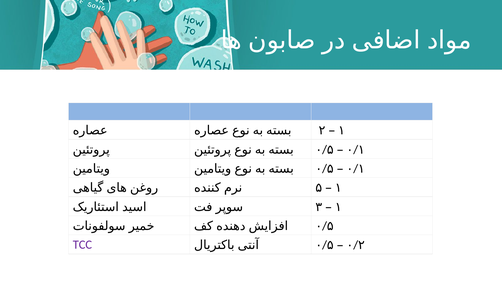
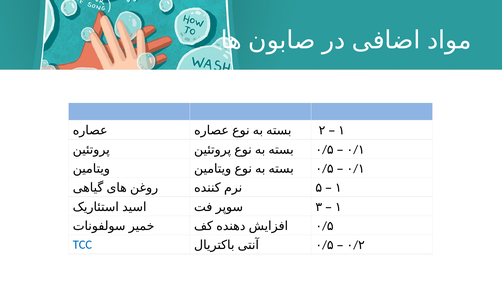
TCC colour: purple -> blue
